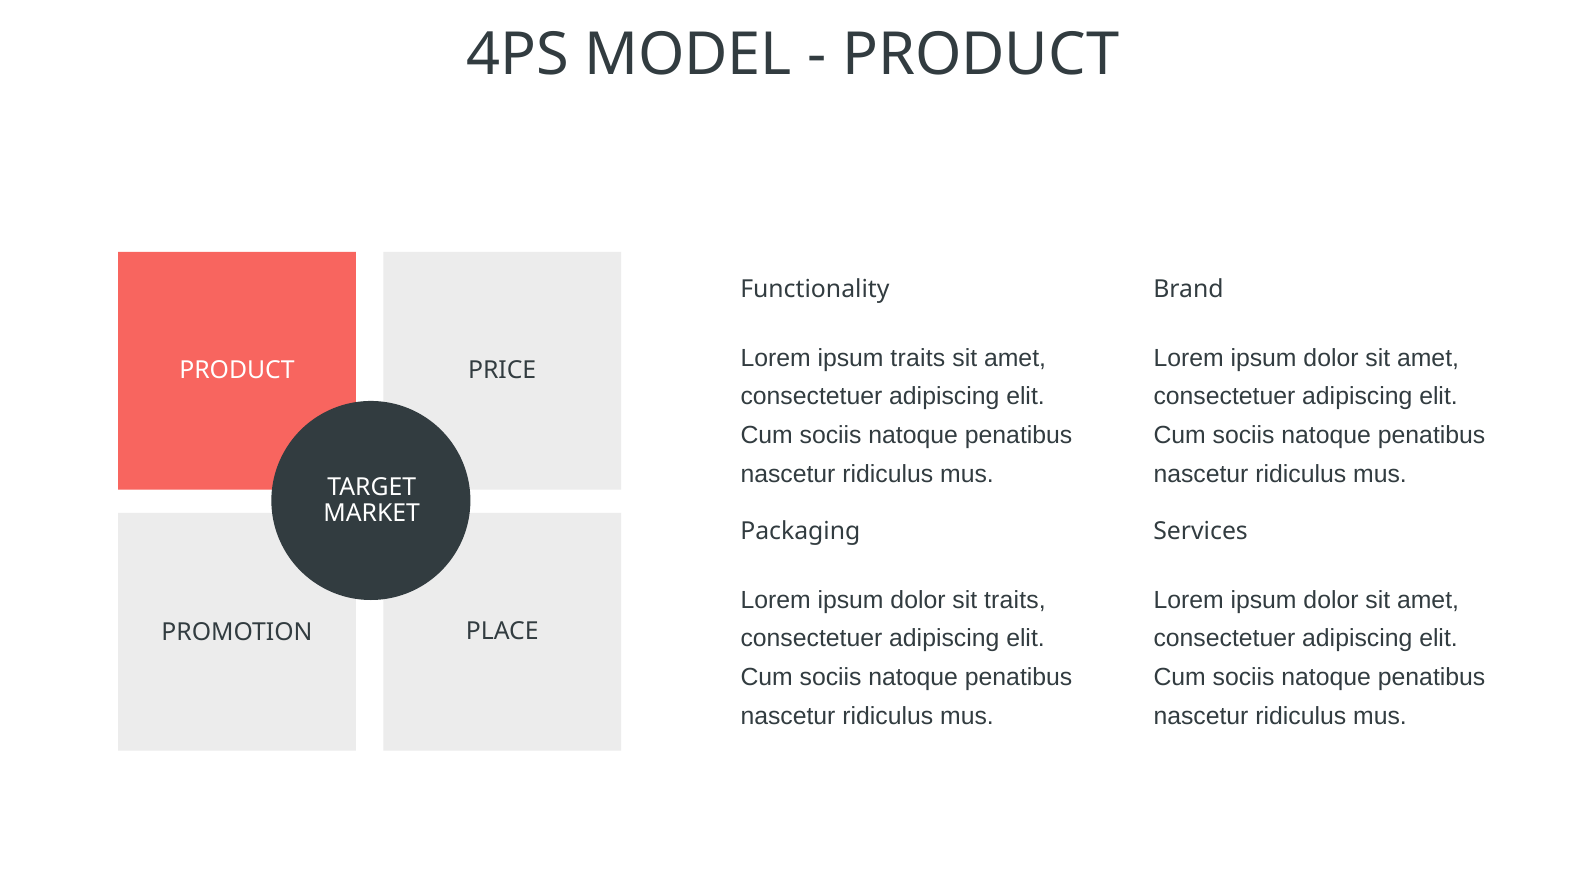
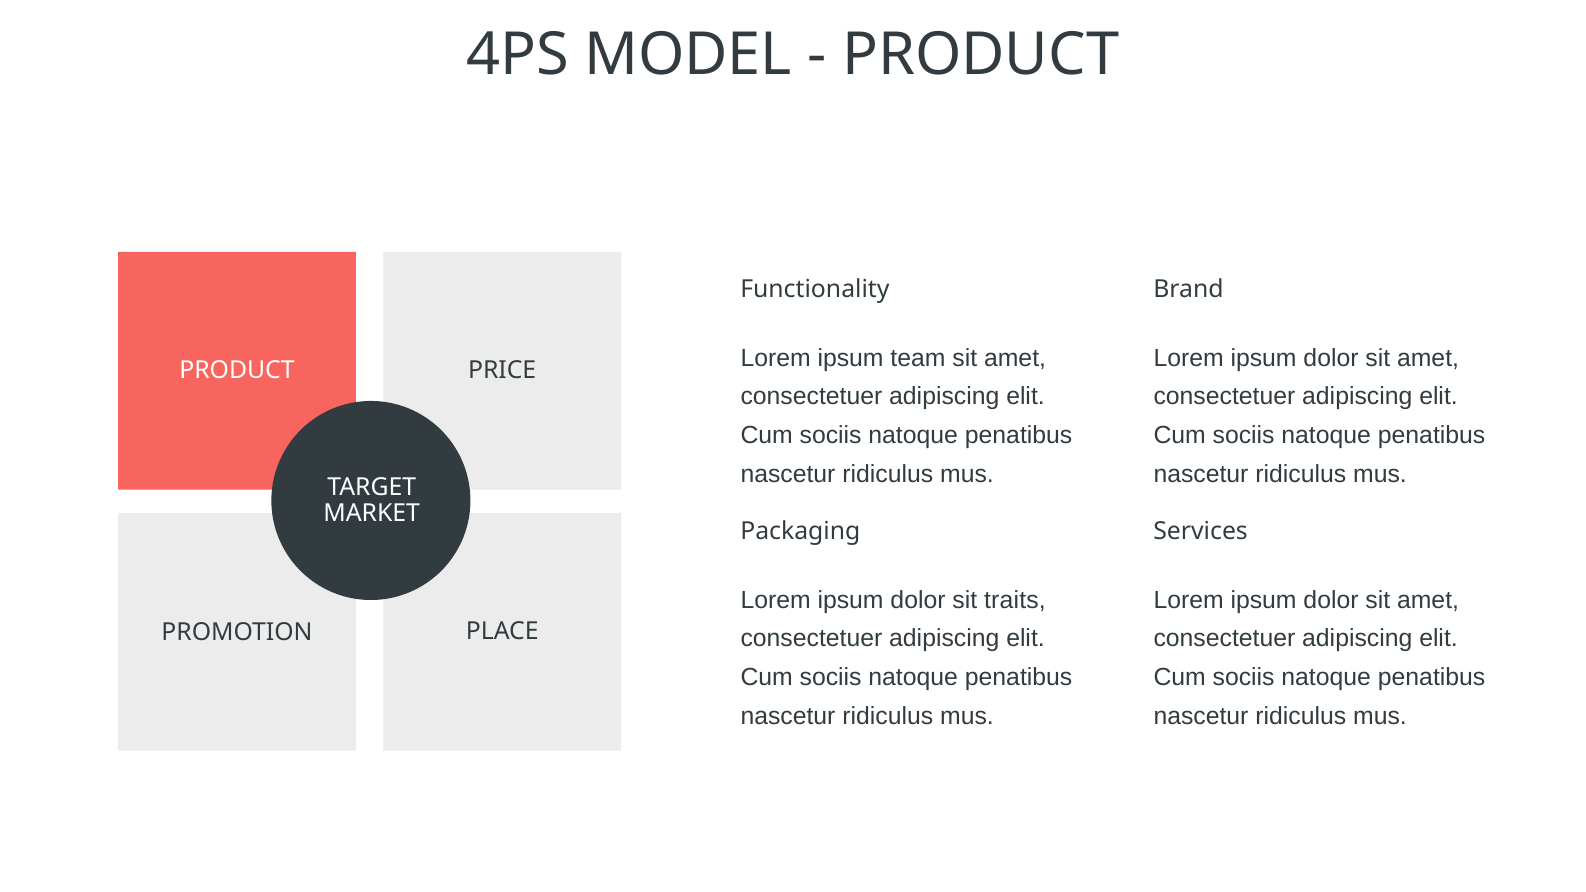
ipsum traits: traits -> team
